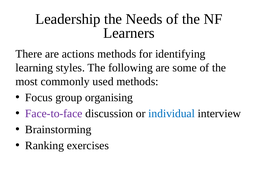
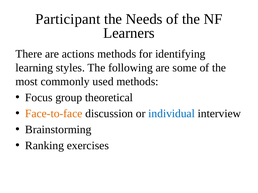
Leadership: Leadership -> Participant
organising: organising -> theoretical
Face-to-face colour: purple -> orange
